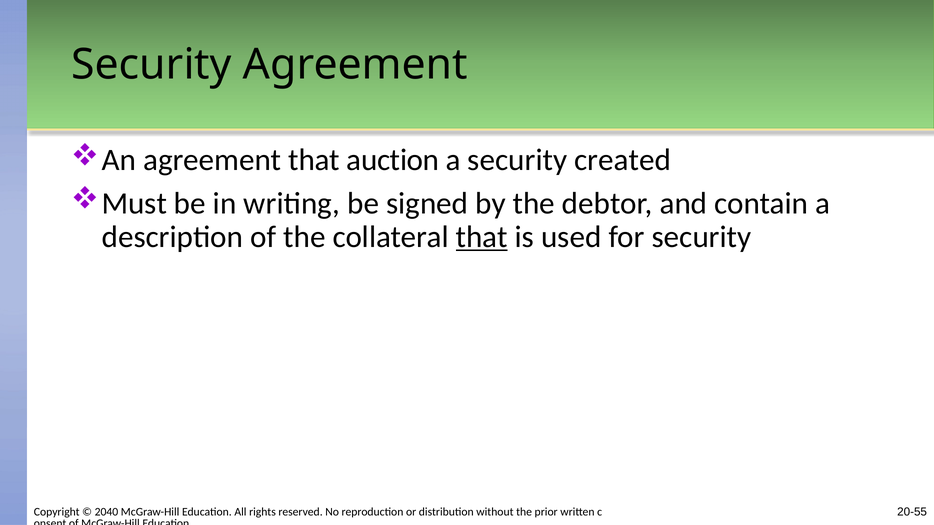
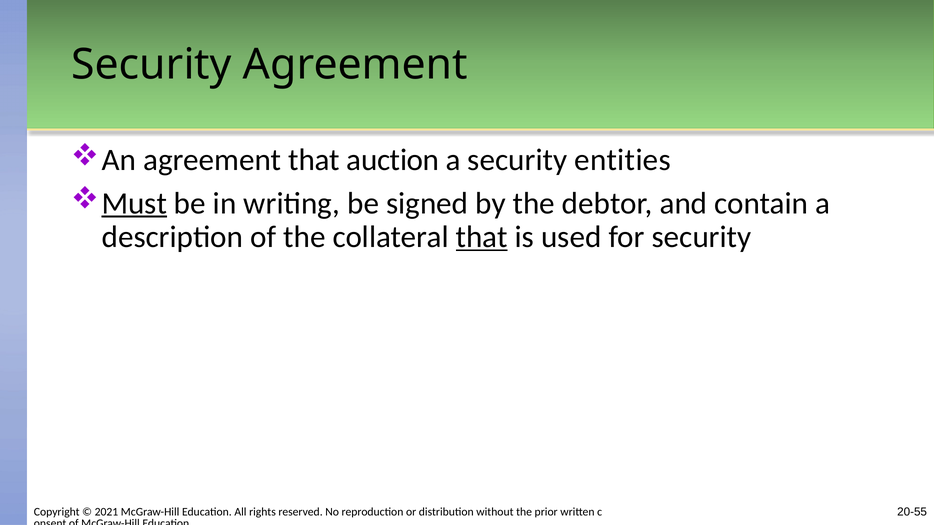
created: created -> entities
Must underline: none -> present
2040: 2040 -> 2021
